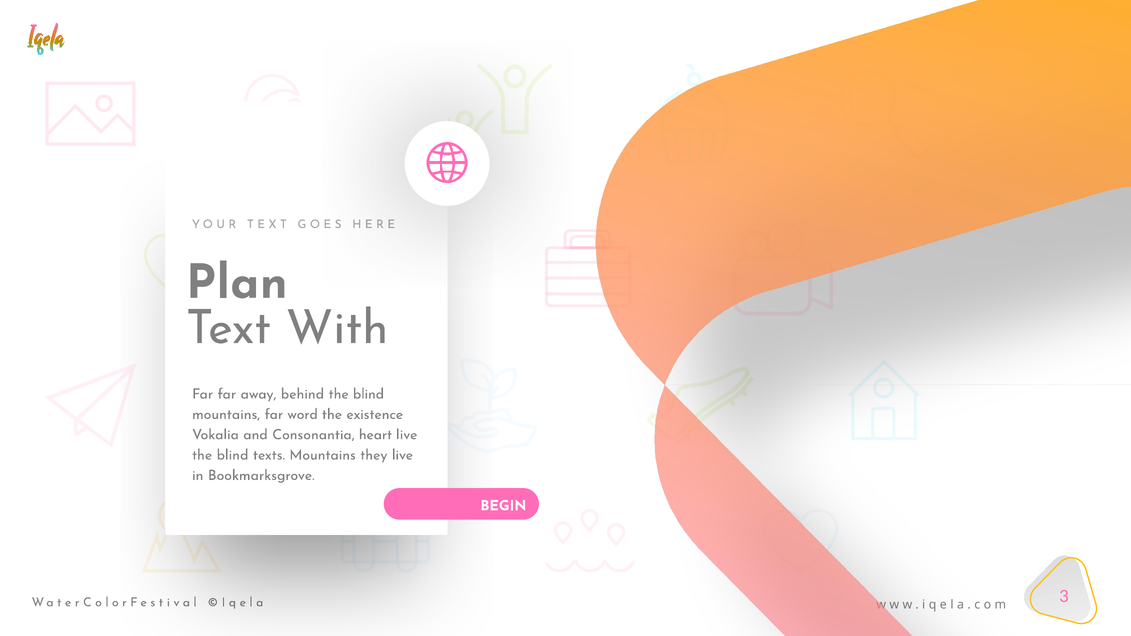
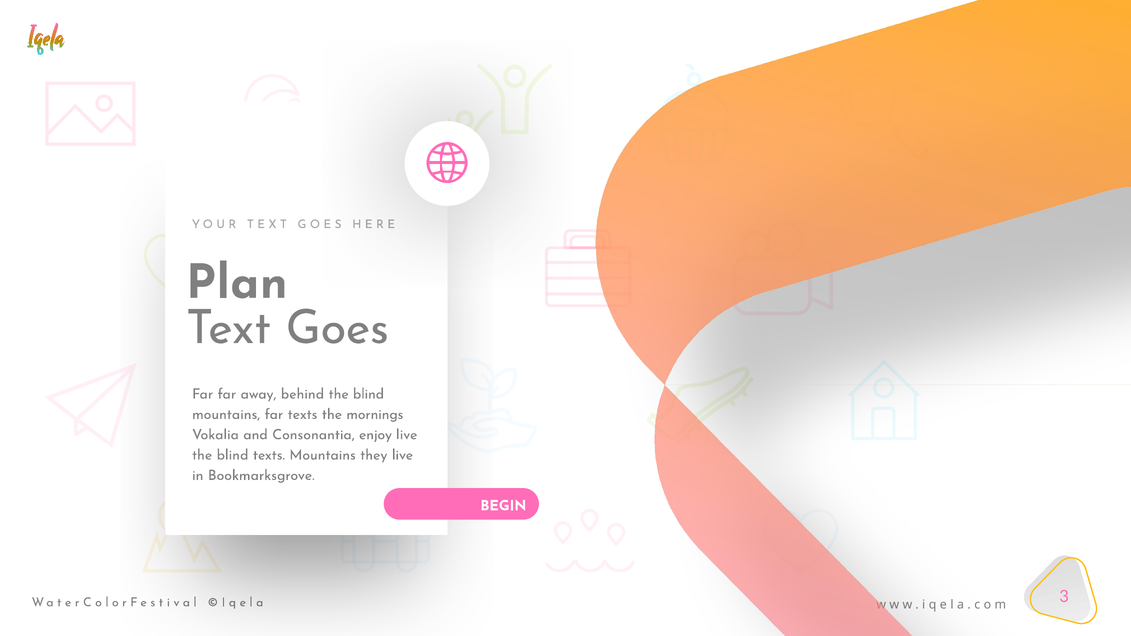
With: With -> Goes
far word: word -> texts
existence: existence -> mornings
heart: heart -> enjoy
